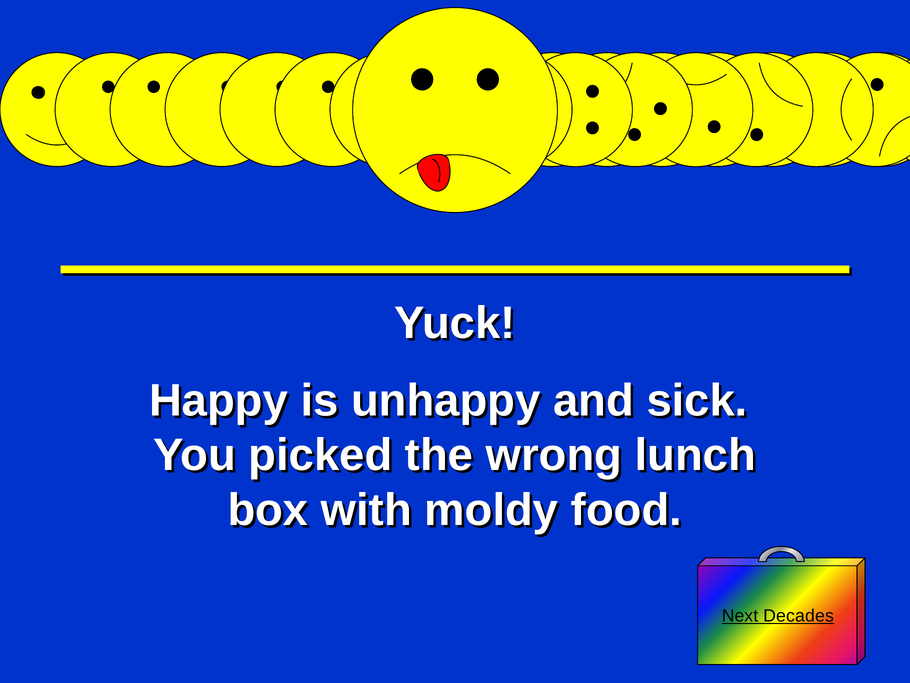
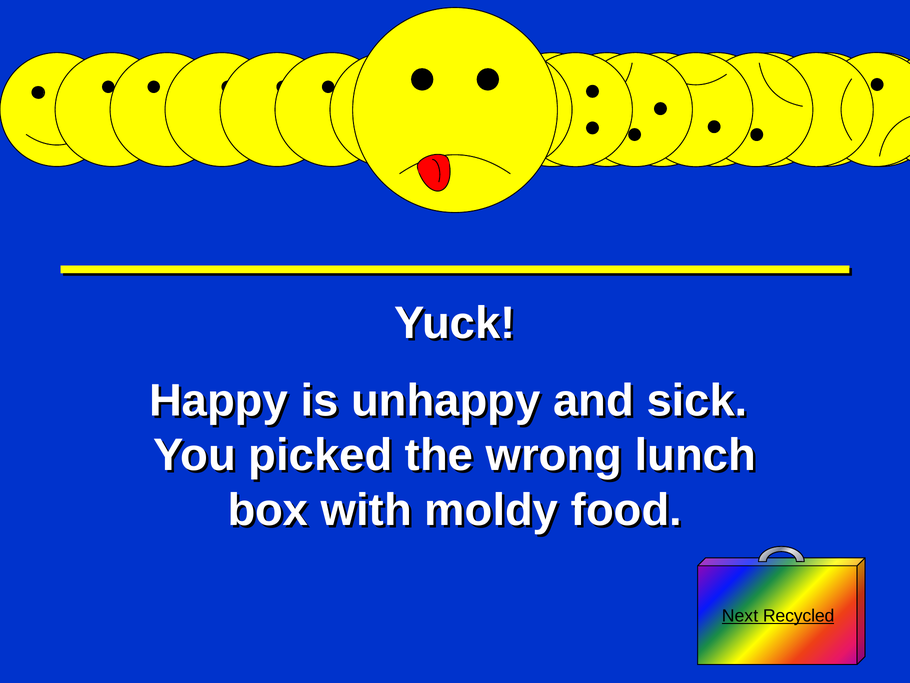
Decades: Decades -> Recycled
